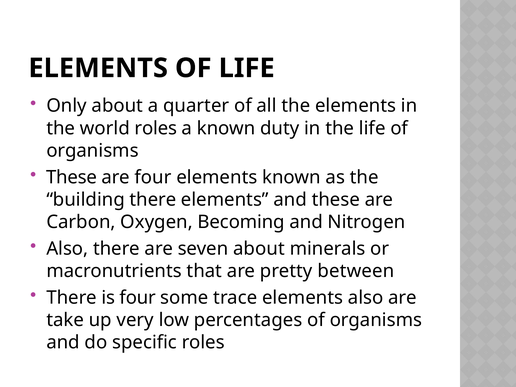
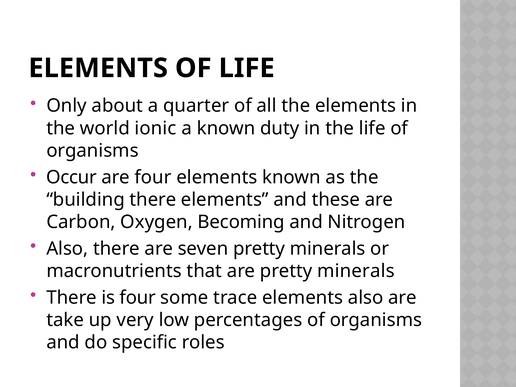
world roles: roles -> ionic
These at (72, 177): These -> Occur
seven about: about -> pretty
are pretty between: between -> minerals
